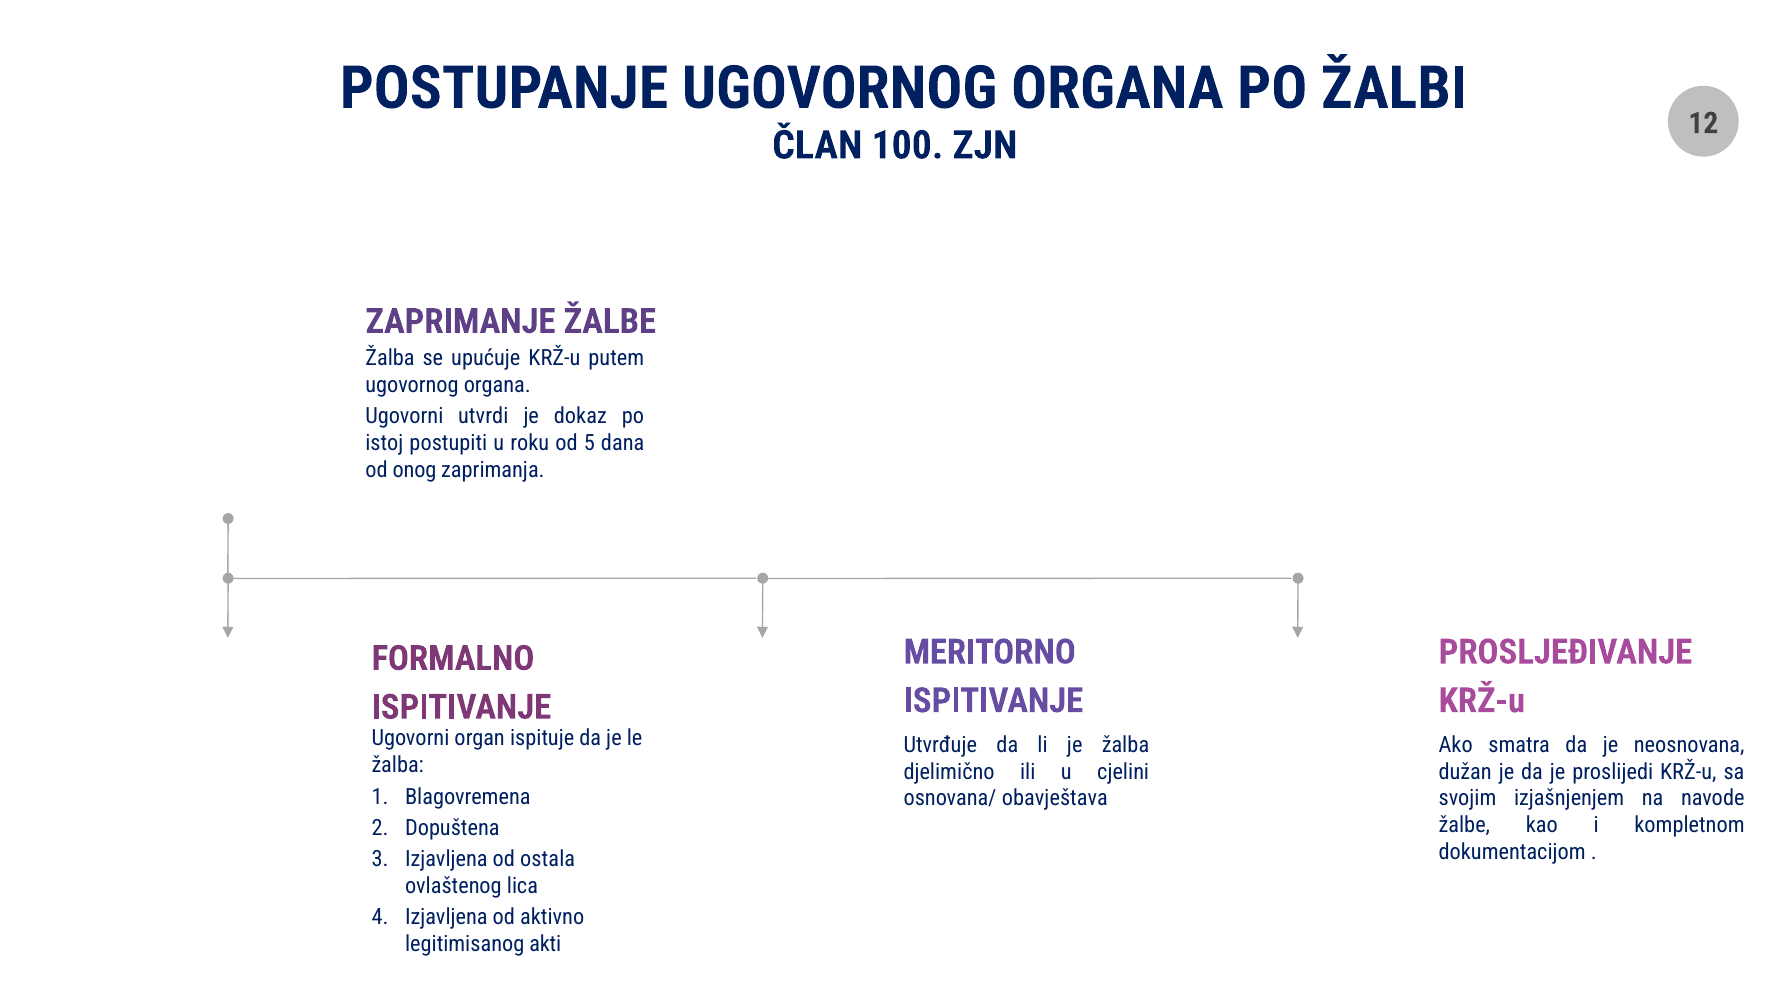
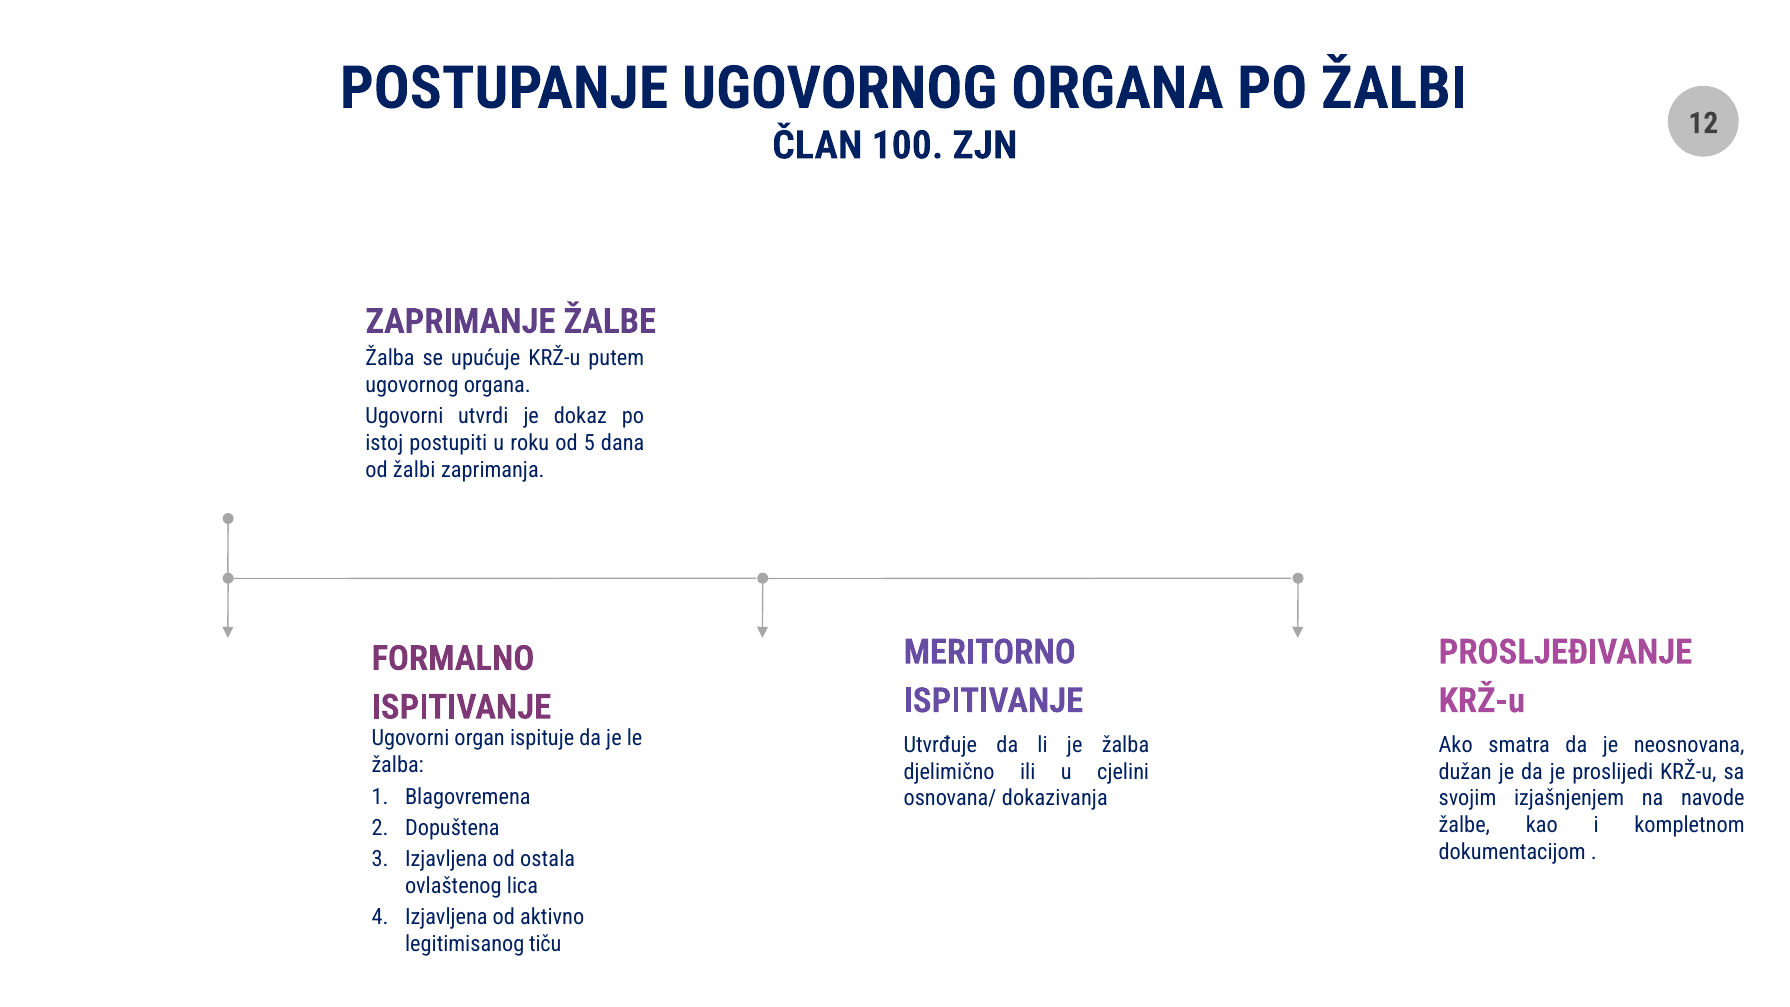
od onog: onog -> žalbi
obavještava: obavještava -> dokazivanja
akti: akti -> tiču
